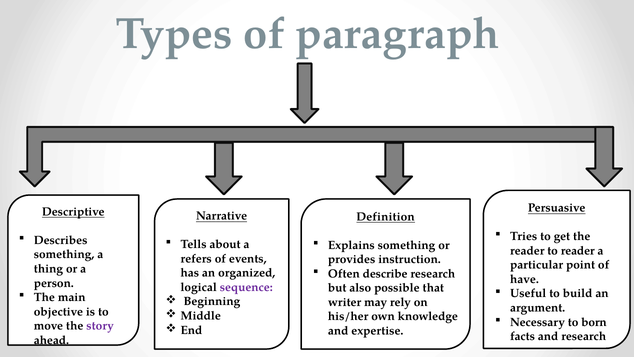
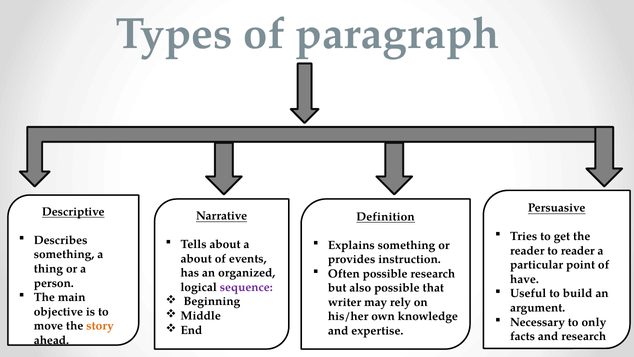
refers at (196, 258): refers -> about
Often describe: describe -> possible
born: born -> only
story colour: purple -> orange
